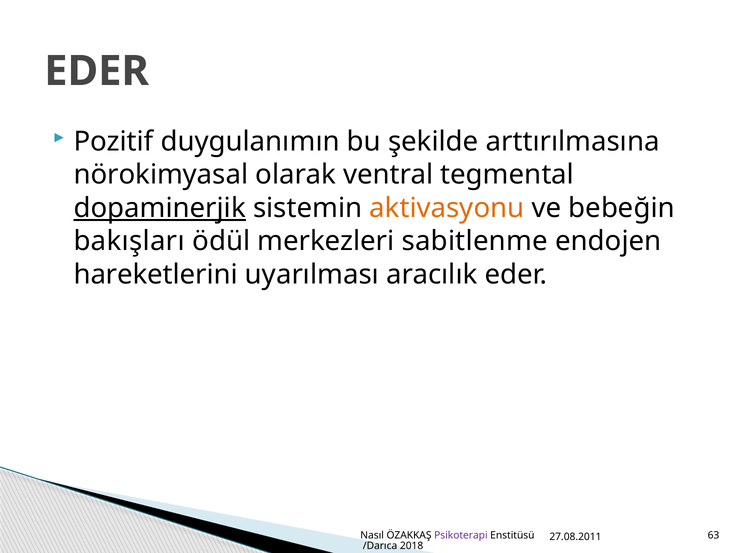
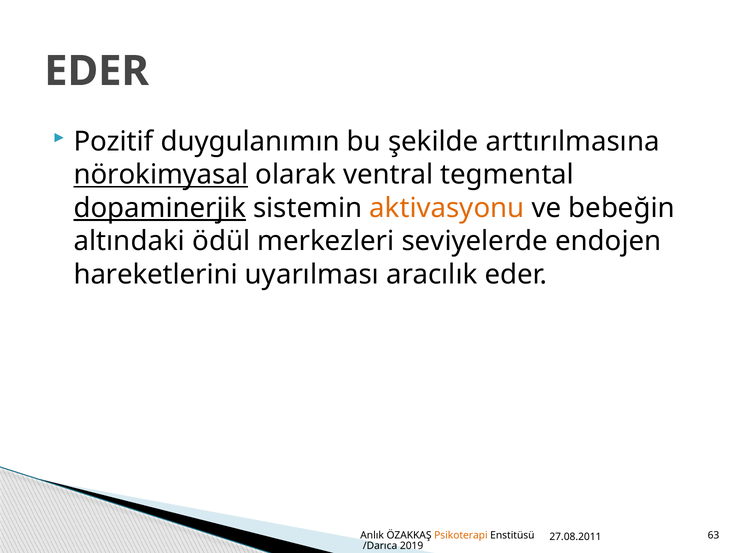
nörokimyasal underline: none -> present
bakışları: bakışları -> altındaki
sabitlenme: sabitlenme -> seviyelerde
Nasıl: Nasıl -> Anlık
Psikoterapi colour: purple -> orange
2018: 2018 -> 2019
